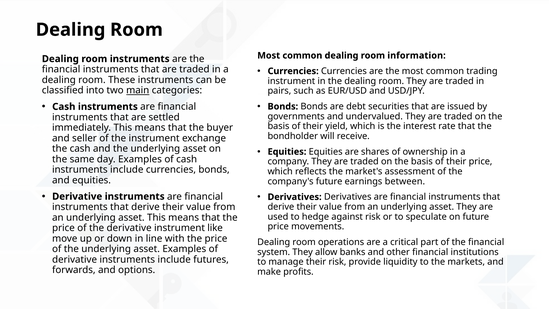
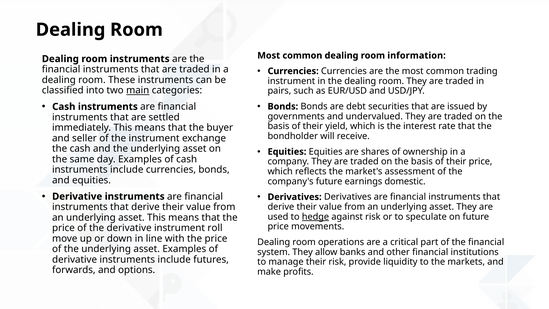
between: between -> domestic
hedge underline: none -> present
like: like -> roll
